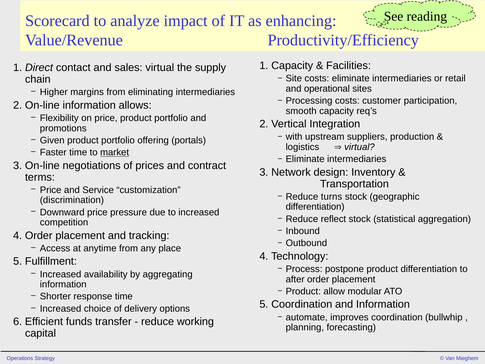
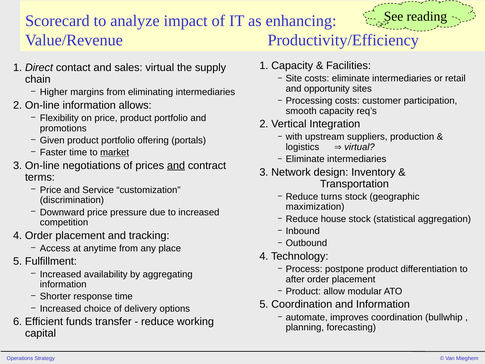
operational: operational -> opportunity
and at (176, 165) underline: none -> present
differentiation at (315, 207): differentiation -> maximization
reflect: reflect -> house
